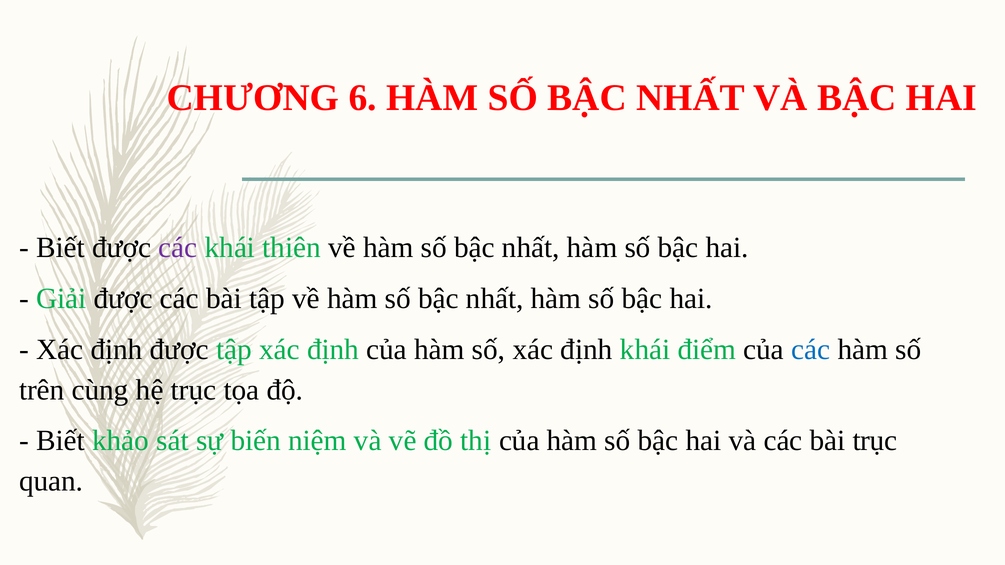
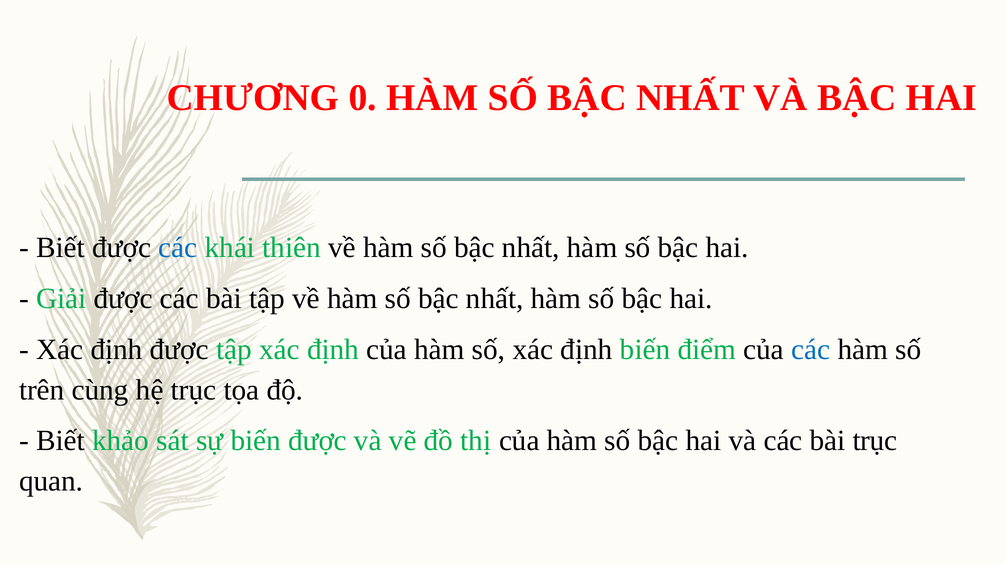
6: 6 -> 0
các at (178, 248) colour: purple -> blue
định khái: khái -> biến
biến niệm: niệm -> được
